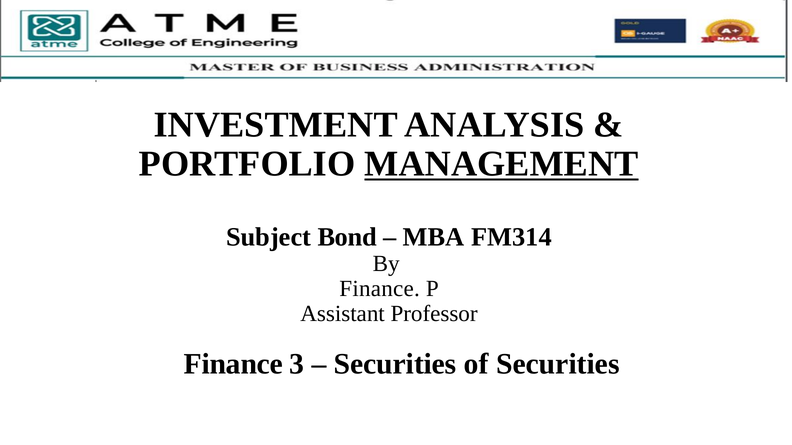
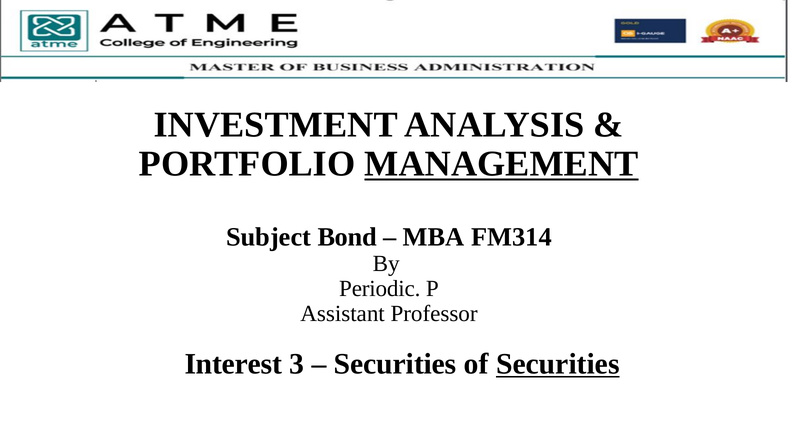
Finance at (380, 289): Finance -> Periodic
Finance at (233, 364): Finance -> Interest
Securities at (558, 364) underline: none -> present
